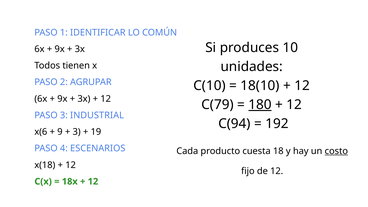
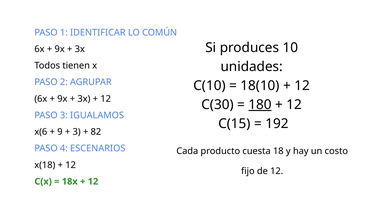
C(79: C(79 -> C(30
INDUSTRIAL: INDUSTRIAL -> IGUALAMOS
C(94: C(94 -> C(15
19: 19 -> 82
costo underline: present -> none
